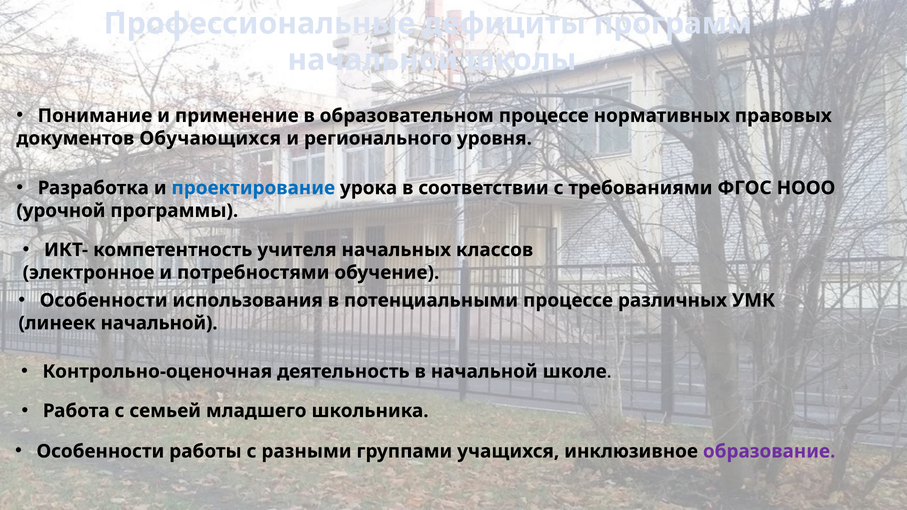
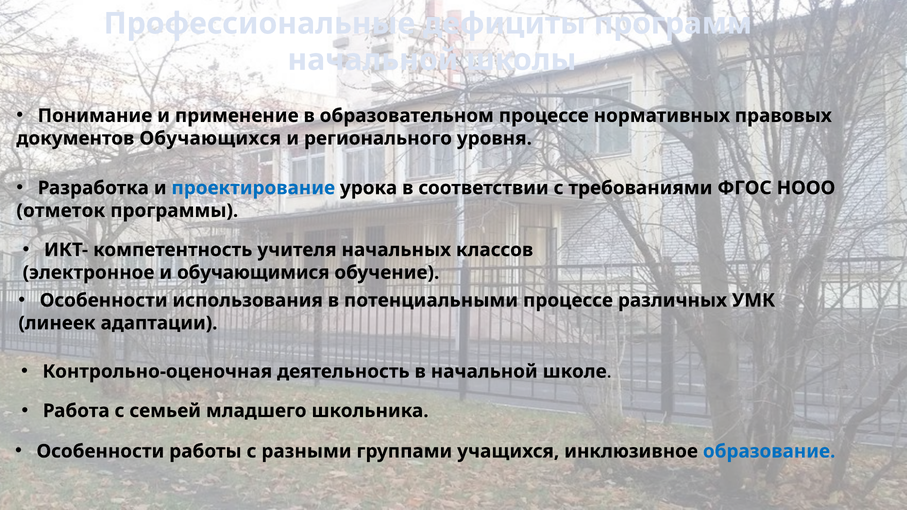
урочной: урочной -> отметок
потребностями: потребностями -> обучающимися
линеек начальной: начальной -> адаптации
образование colour: purple -> blue
